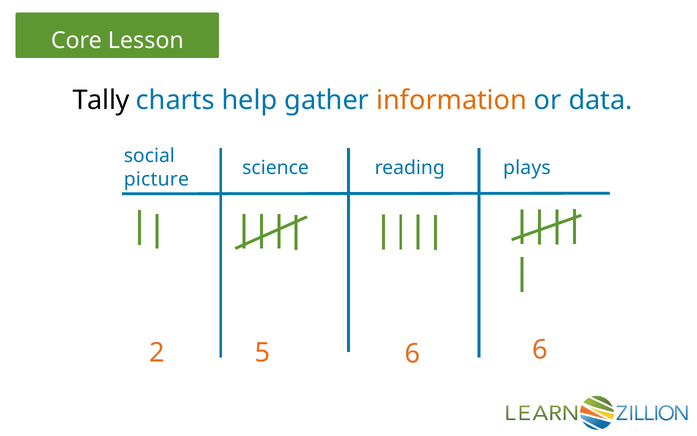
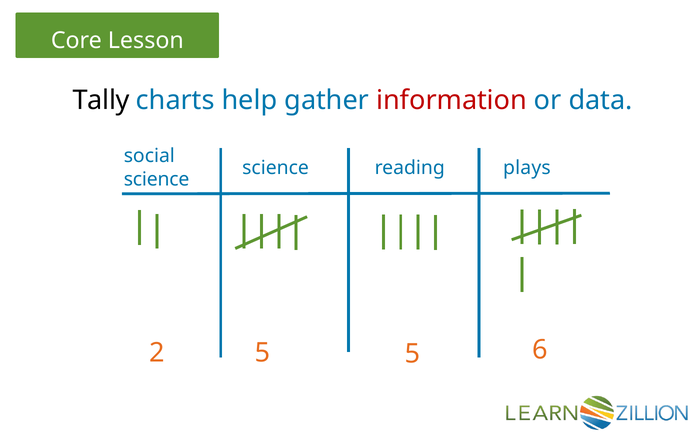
information colour: orange -> red
picture at (156, 179): picture -> science
5 6: 6 -> 5
